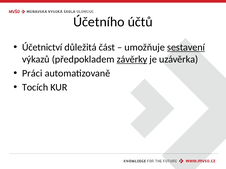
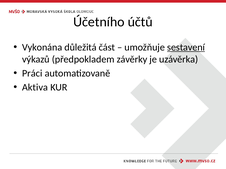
Účetnictví: Účetnictví -> Vykonána
závěrky underline: present -> none
Tocích: Tocích -> Aktiva
